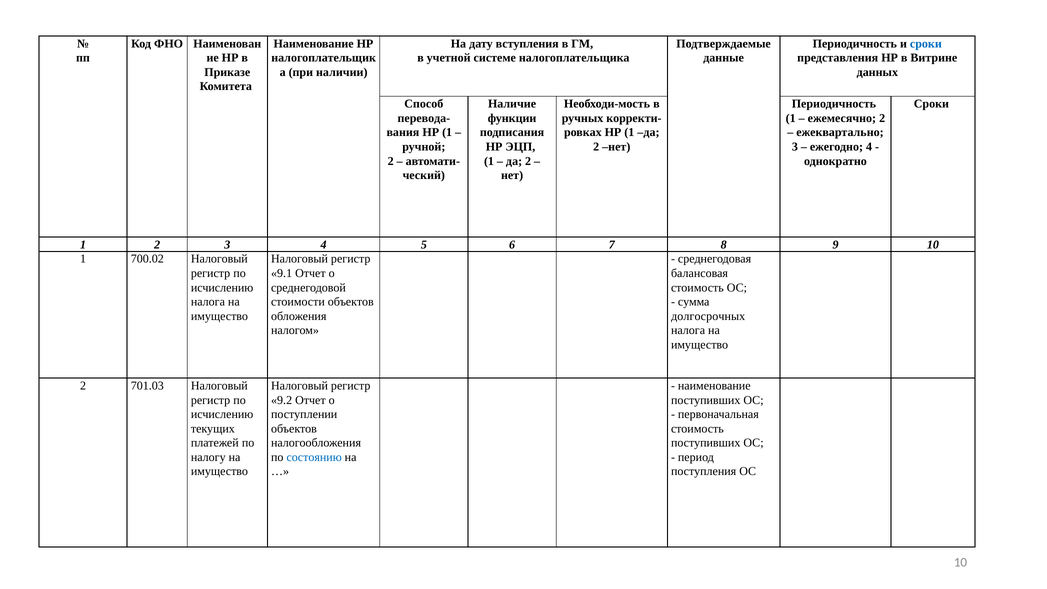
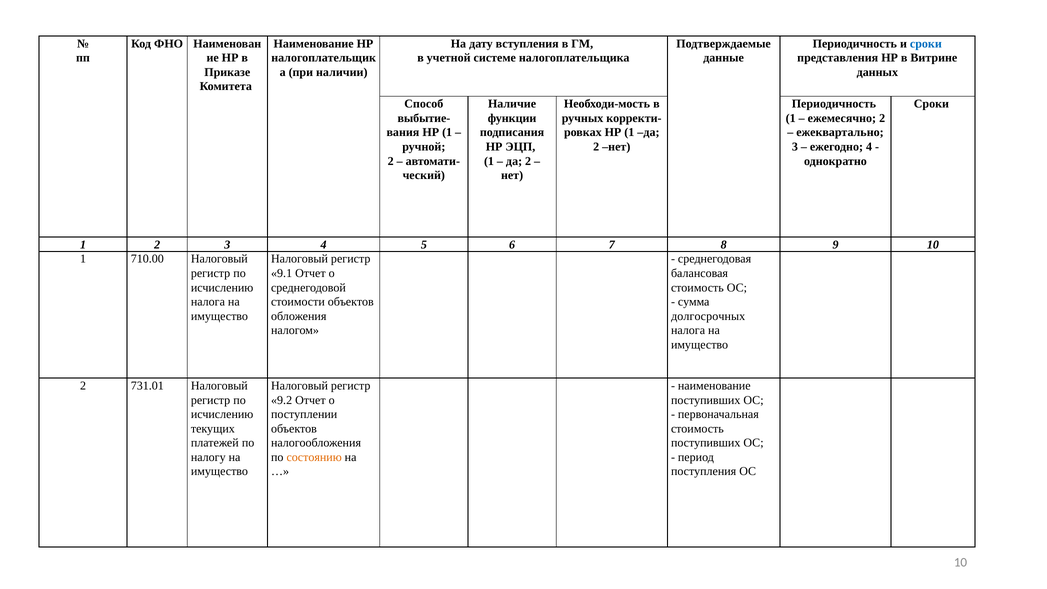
перевода-: перевода- -> выбытие-
700.02: 700.02 -> 710.00
701.03: 701.03 -> 731.01
состоянию colour: blue -> orange
